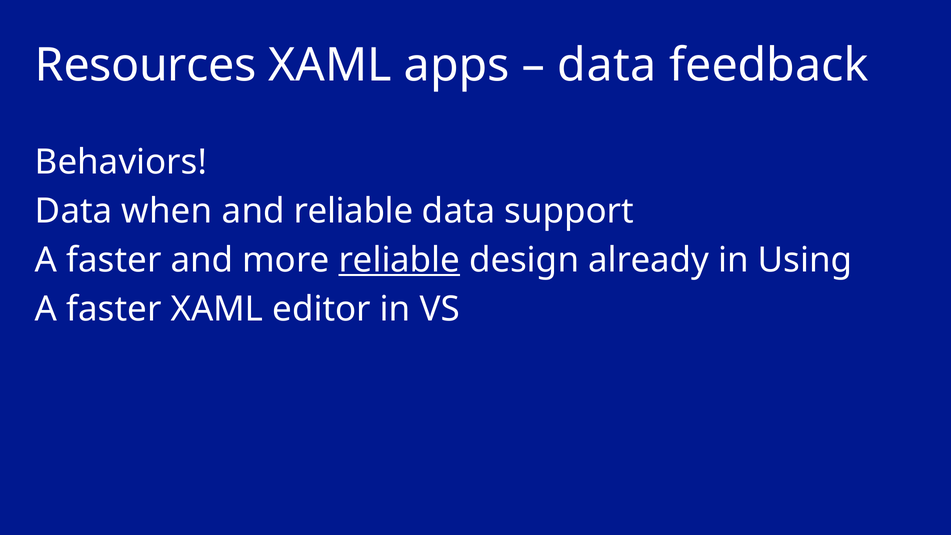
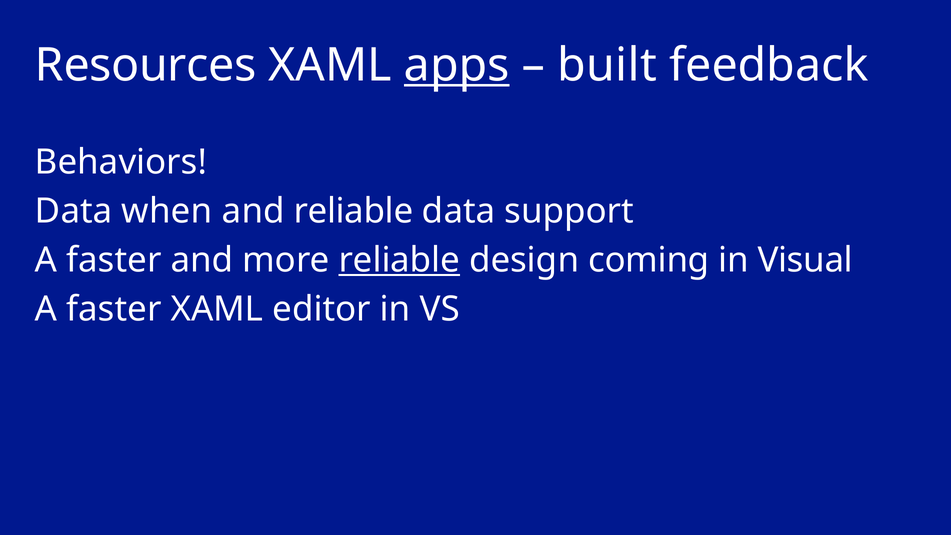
apps underline: none -> present
data at (607, 65): data -> built
already: already -> coming
Using: Using -> Visual
